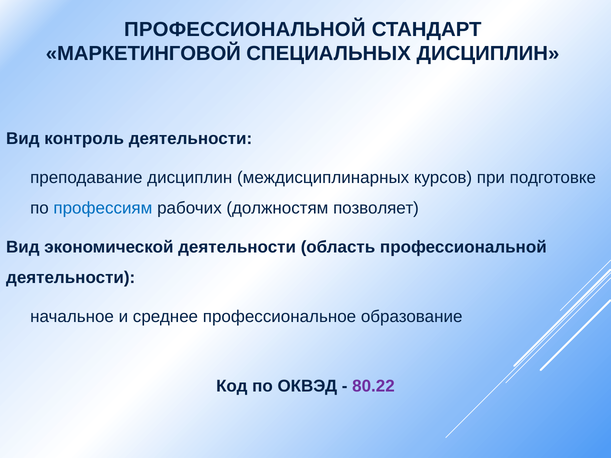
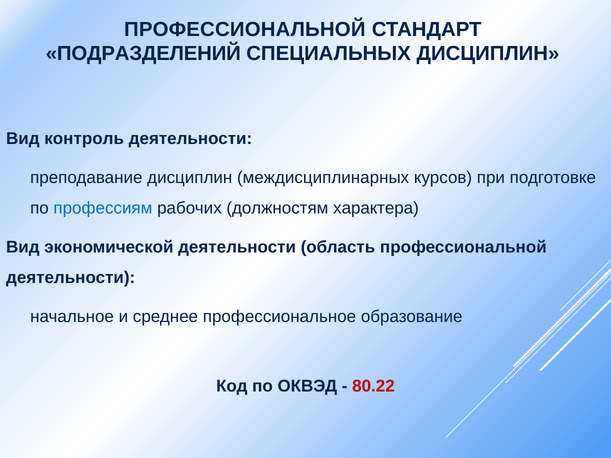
МАРКЕТИНГОВОЙ: МАРКЕТИНГОВОЙ -> ПОДРАЗДЕЛЕНИЙ
позволяет: позволяет -> характера
80.22 colour: purple -> red
